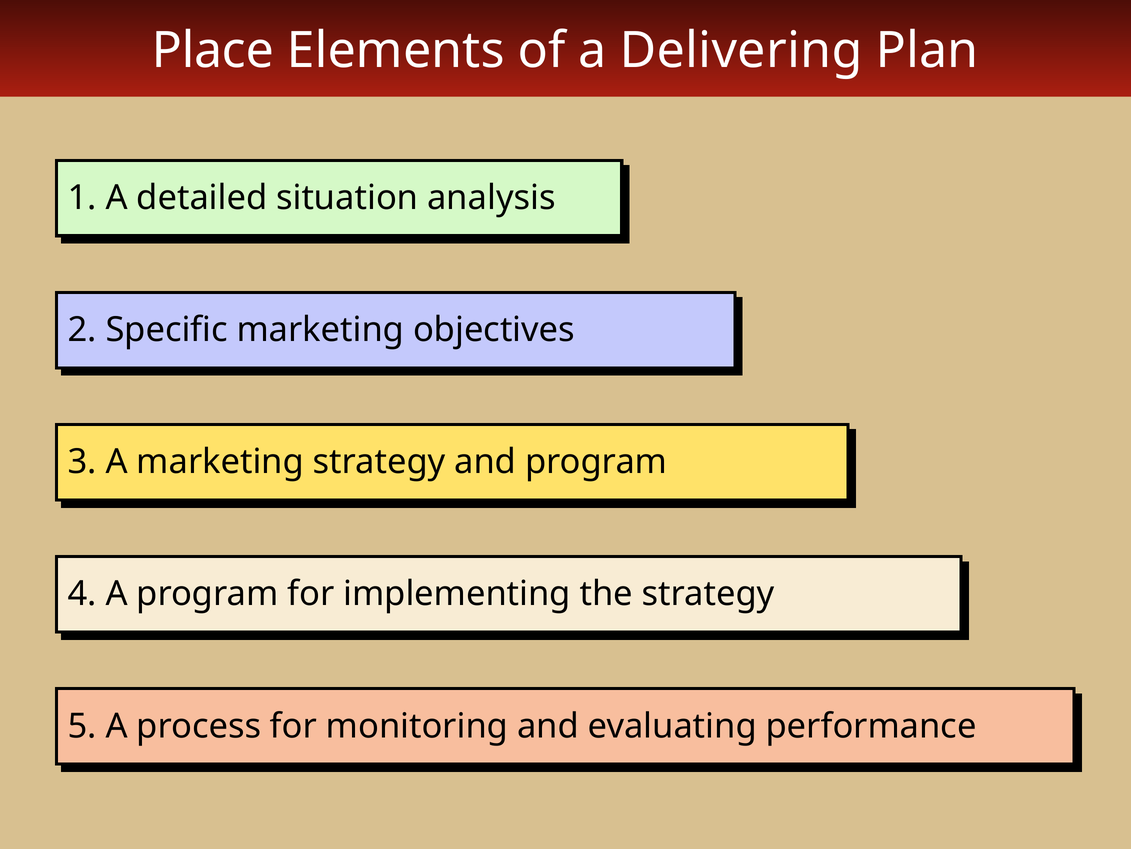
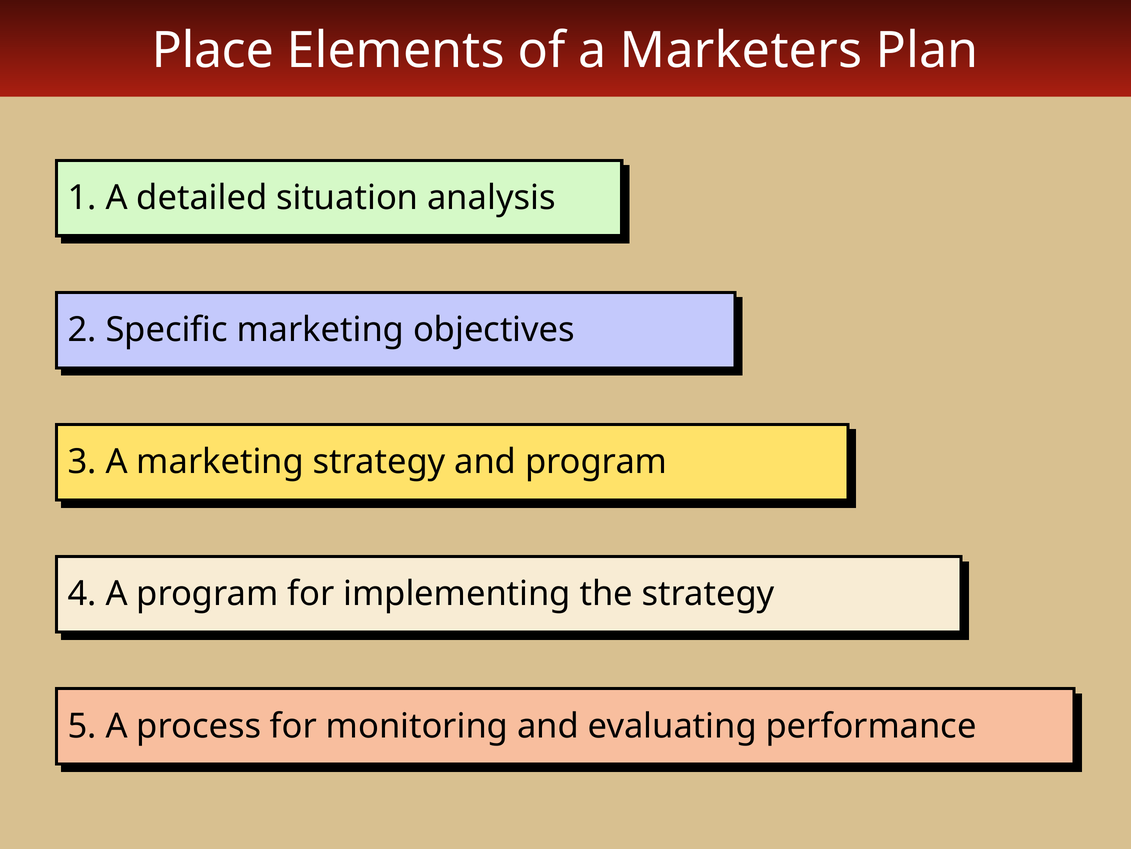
Delivering: Delivering -> Marketers
